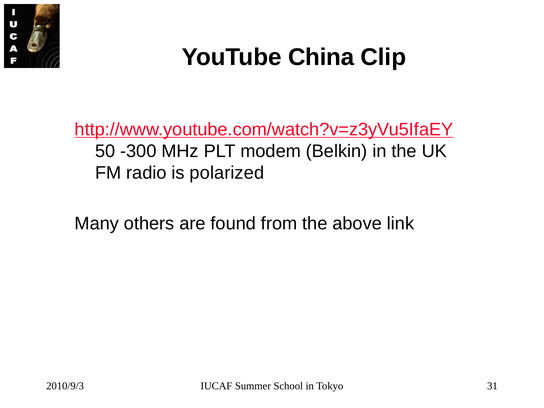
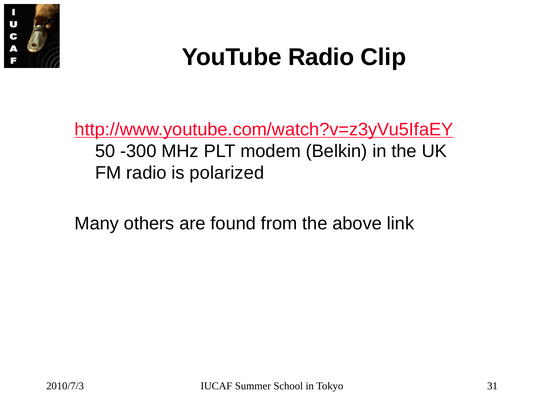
YouTube China: China -> Radio
2010/9/3: 2010/9/3 -> 2010/7/3
